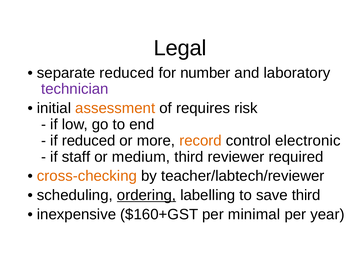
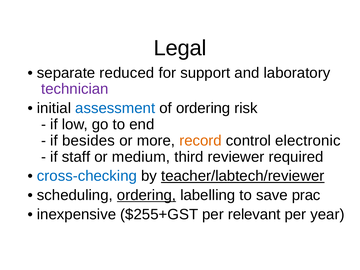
number: number -> support
assessment colour: orange -> blue
of requires: requires -> ordering
if reduced: reduced -> besides
cross-checking colour: orange -> blue
teacher/labtech/reviewer underline: none -> present
save third: third -> prac
$160+GST: $160+GST -> $255+GST
minimal: minimal -> relevant
